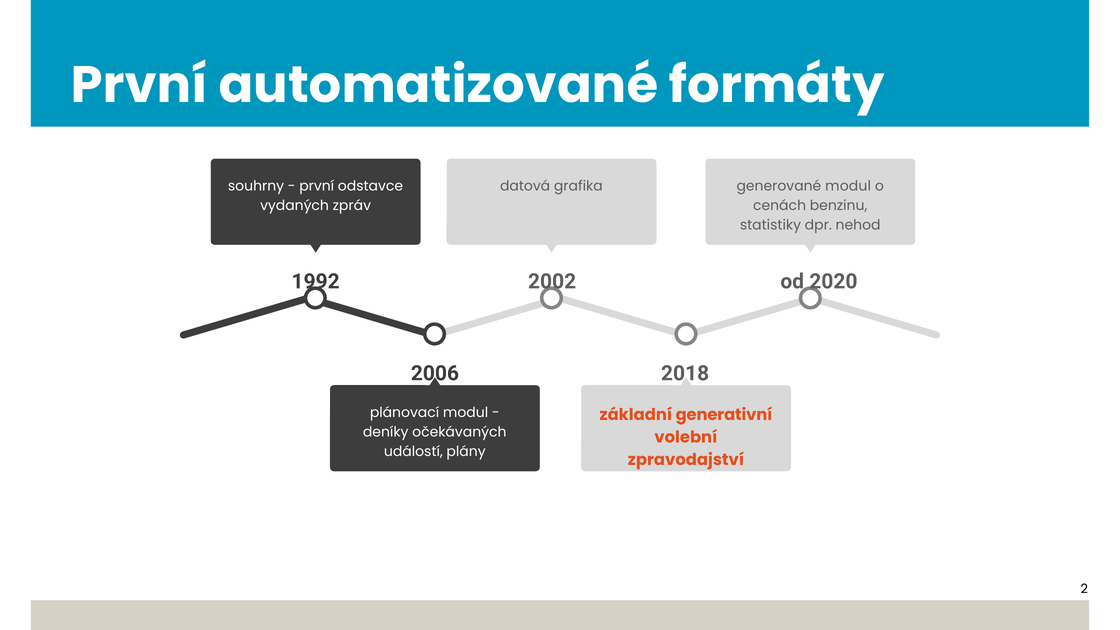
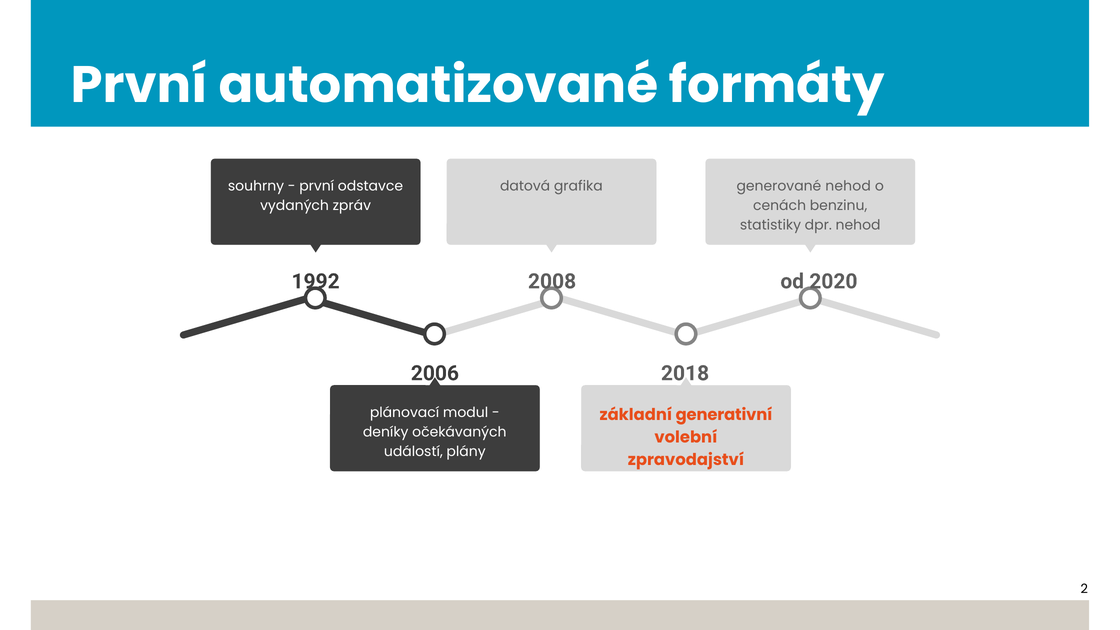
generované modul: modul -> nehod
2002: 2002 -> 2008
